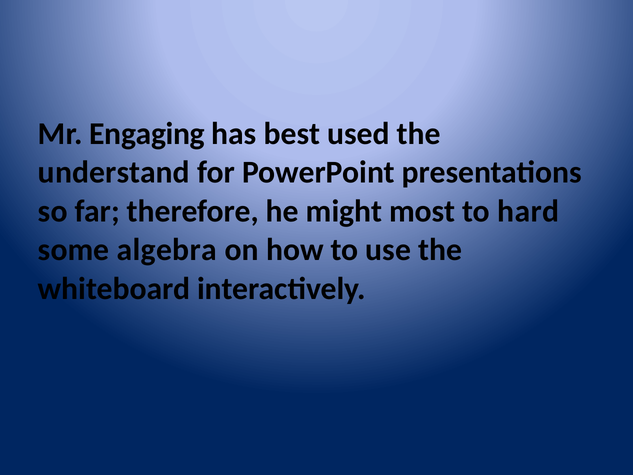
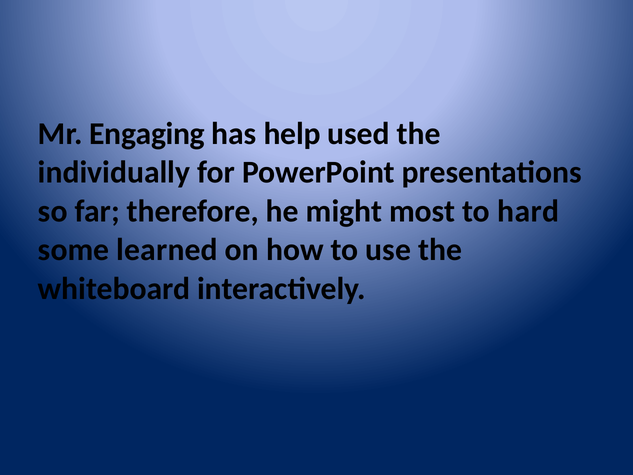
best: best -> help
understand: understand -> individually
algebra: algebra -> learned
